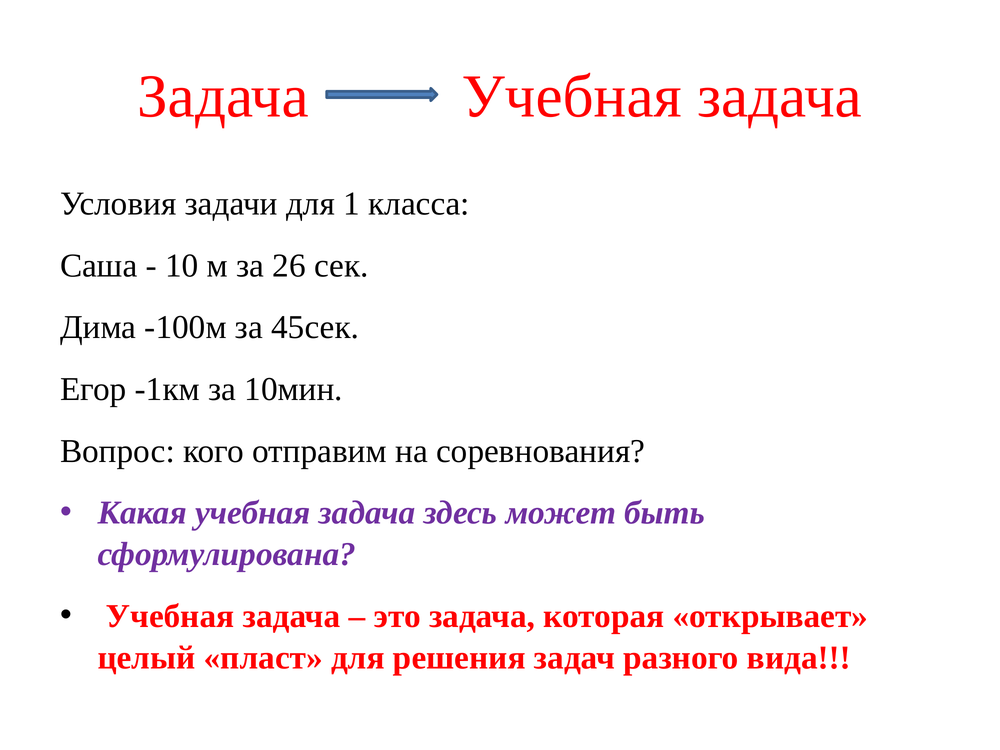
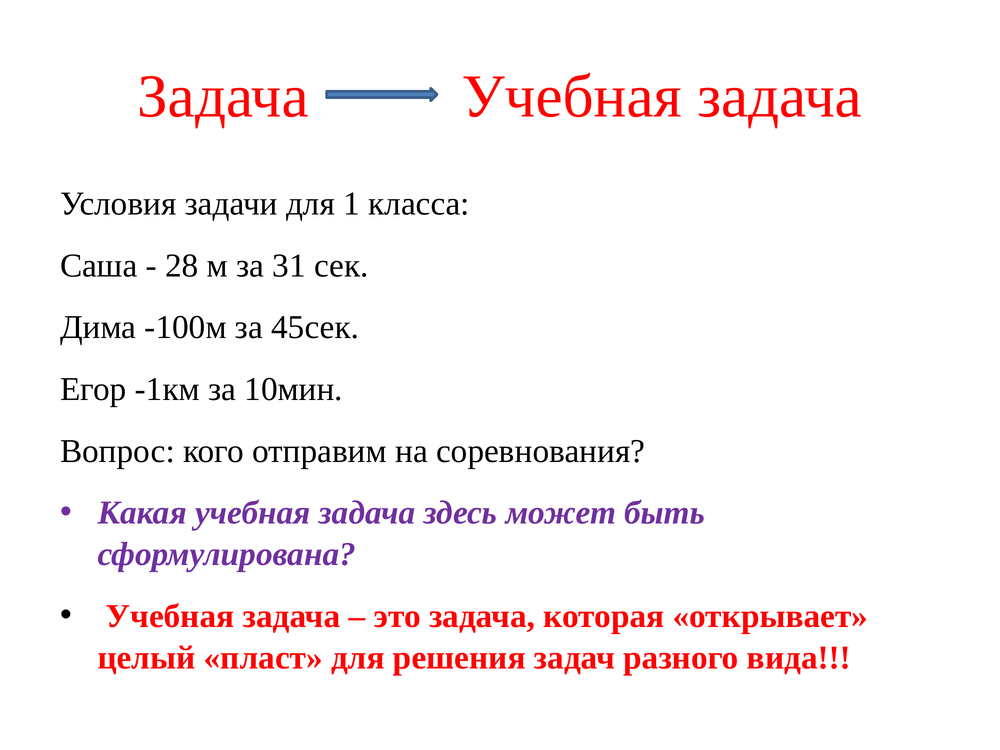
10: 10 -> 28
26: 26 -> 31
